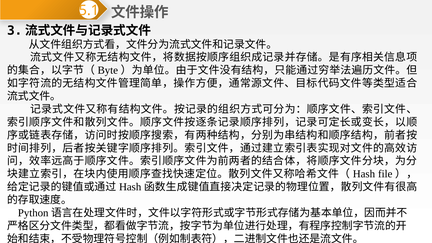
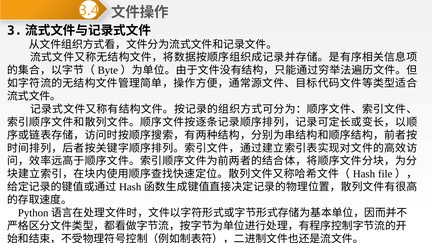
5.1: 5.1 -> 3.4
